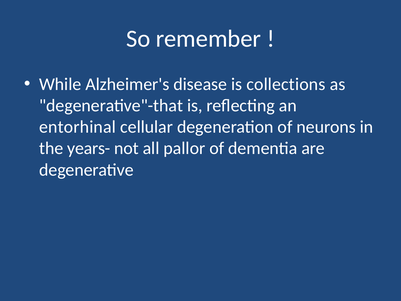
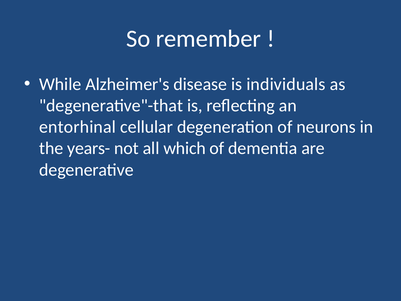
collections: collections -> individuals
pallor: pallor -> which
